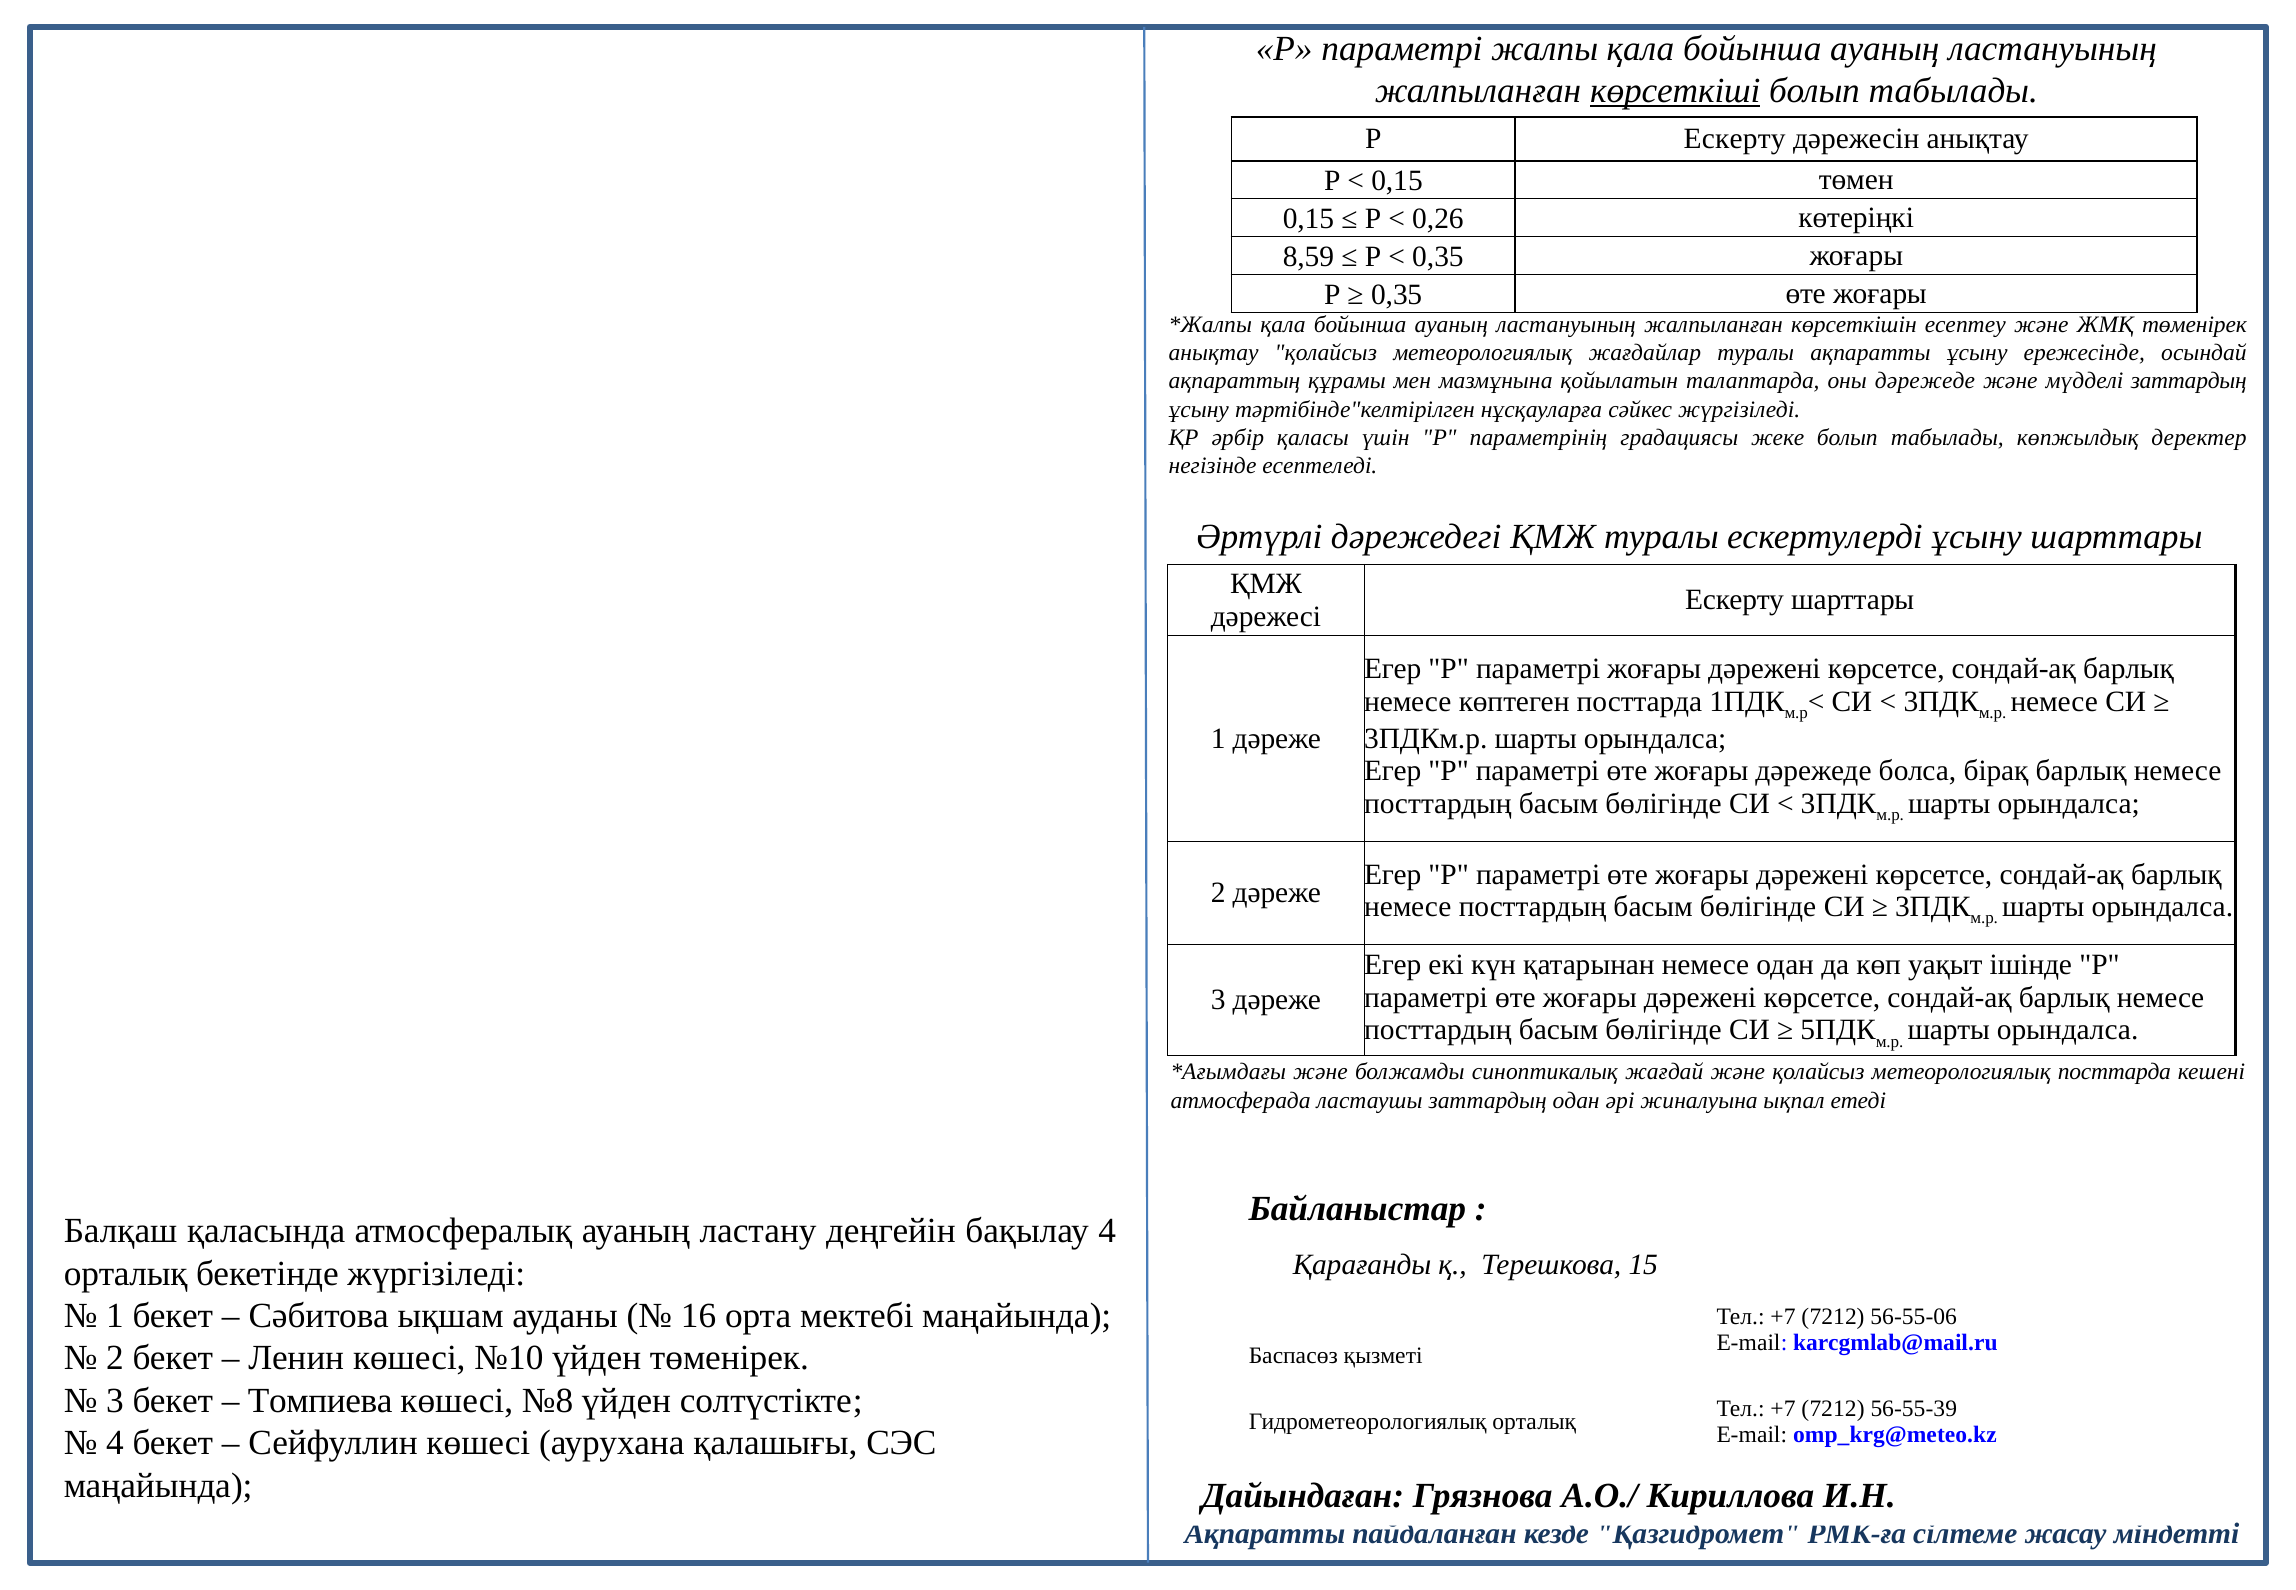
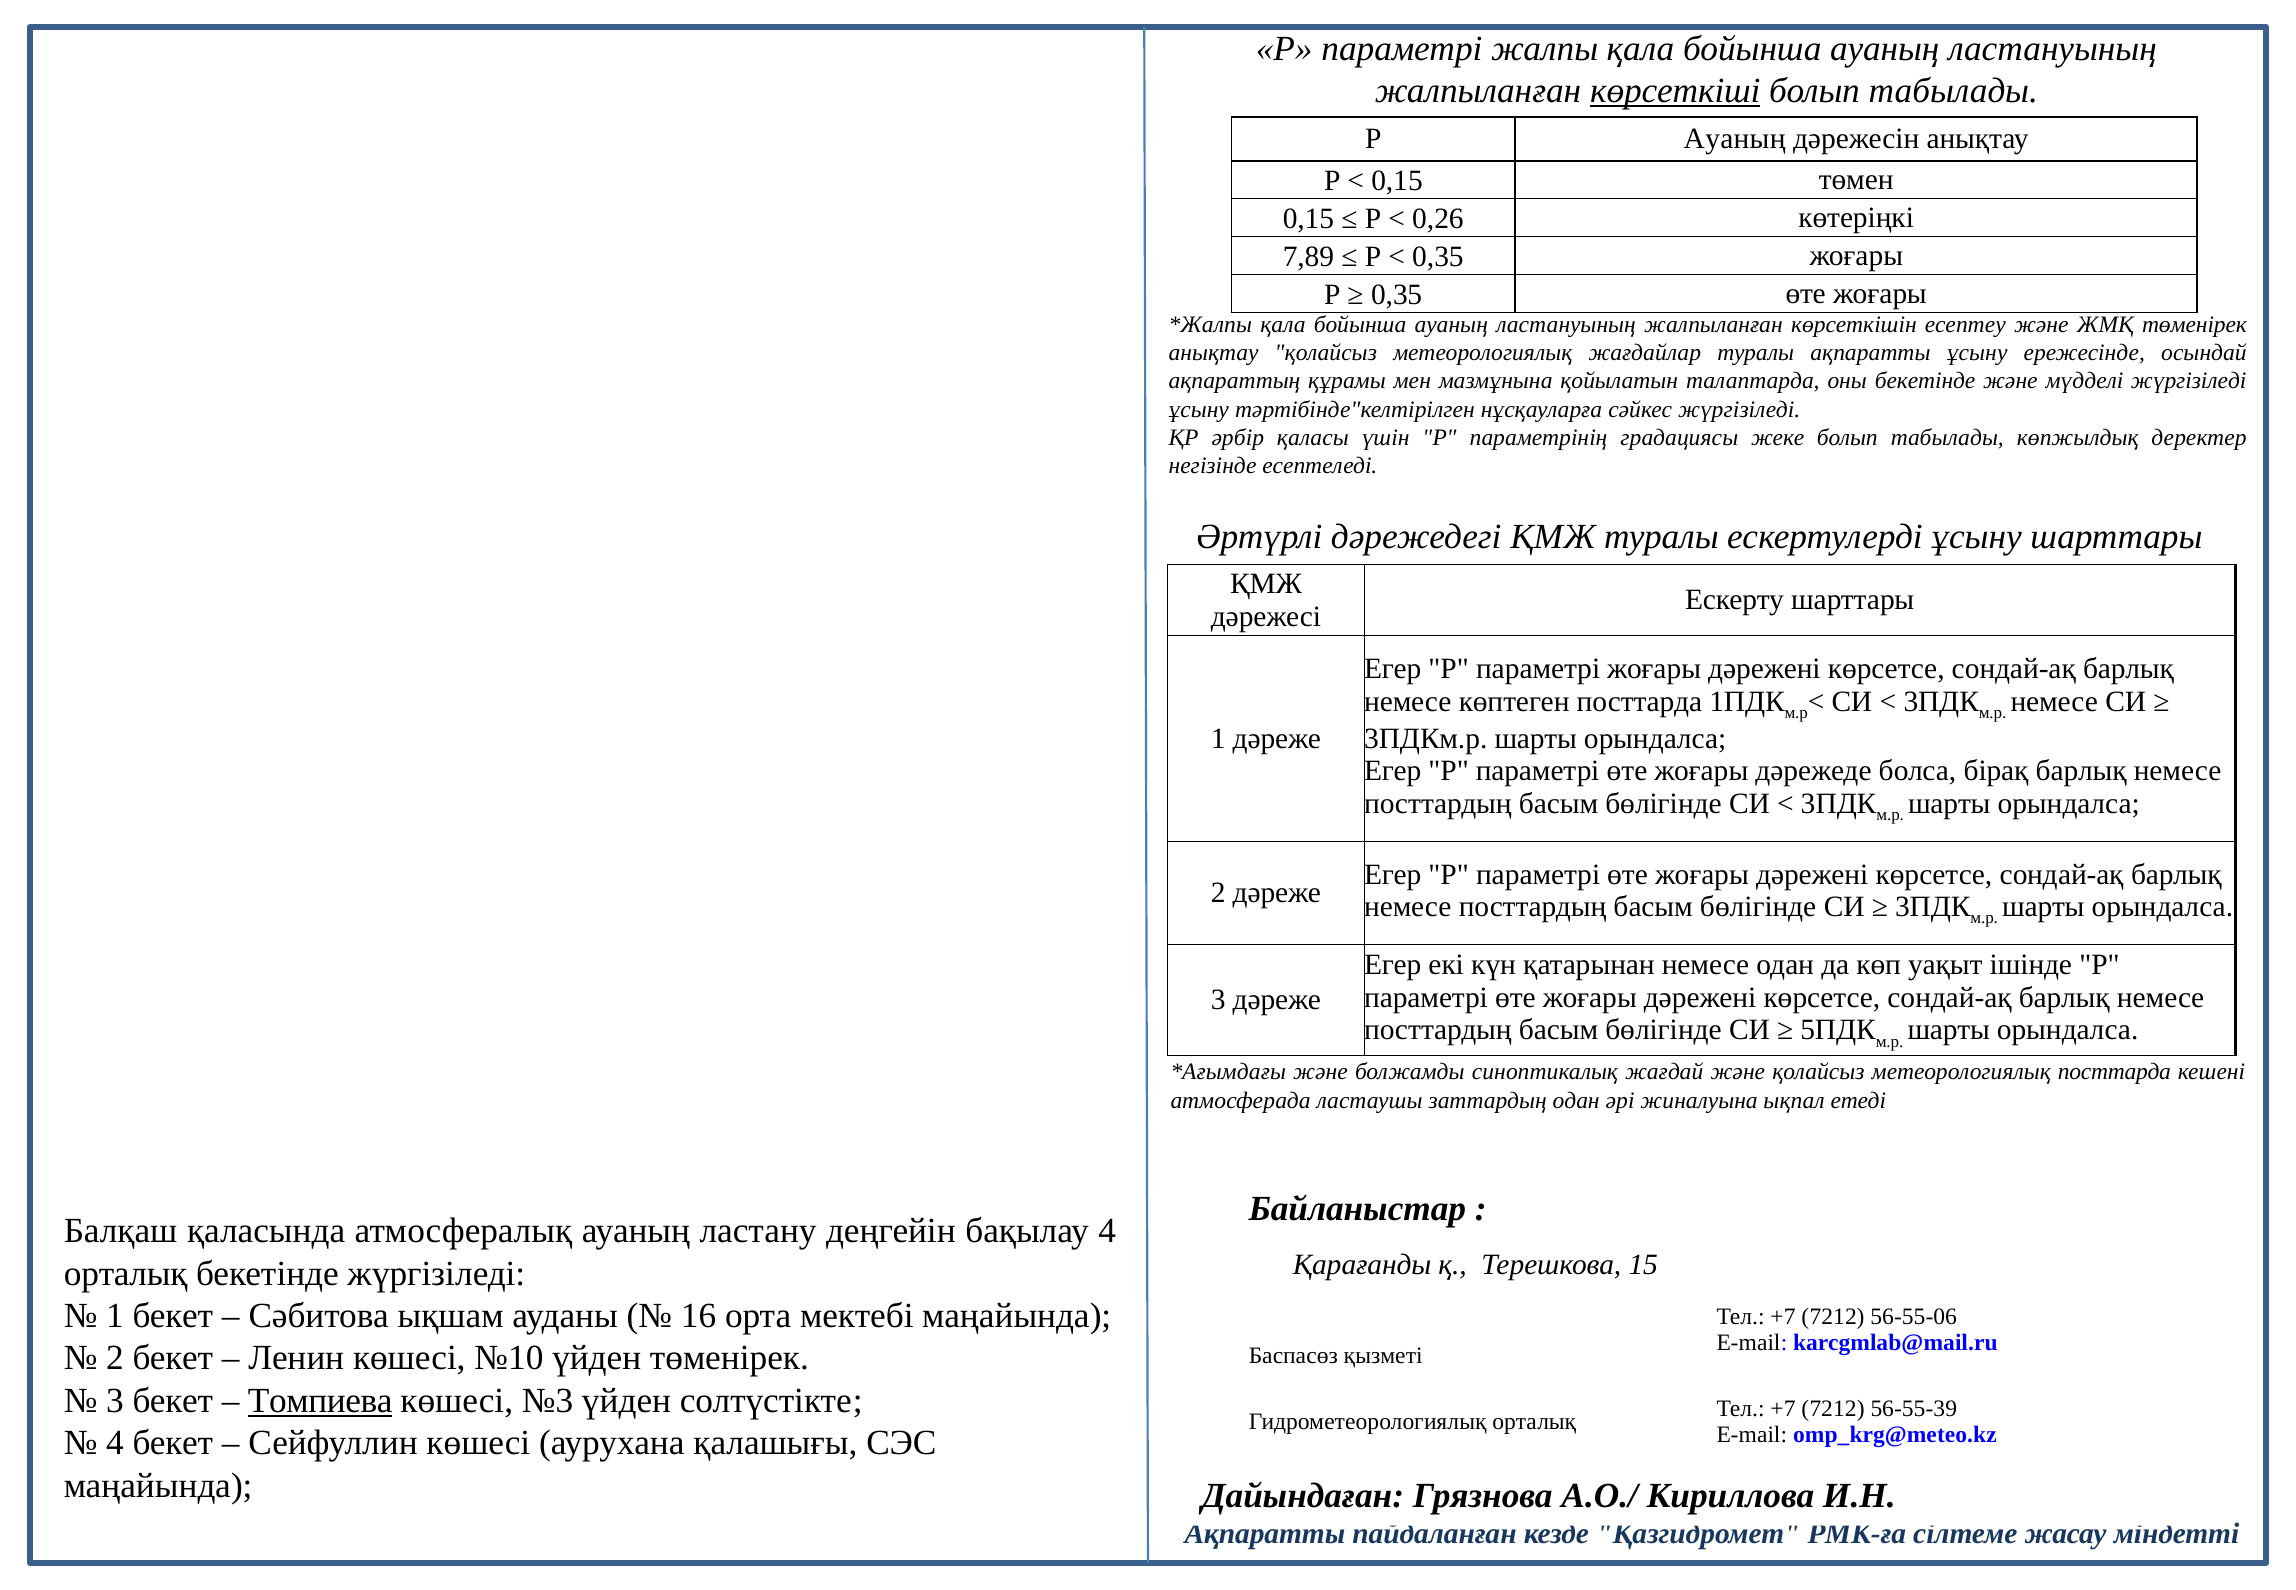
Р Ескерту: Ескерту -> Ауаның
8,59: 8,59 -> 7,89
оны дәрежеде: дәрежеде -> бекетінде
мүдделі заттардың: заттардың -> жүргізіледі
Томпиева underline: none -> present
№8: №8 -> №3
